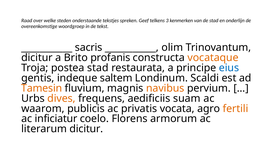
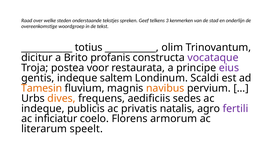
sacris: sacris -> totius
vocataque colour: orange -> purple
postea stad: stad -> voor
eius colour: blue -> purple
suam: suam -> sedes
waarom at (43, 109): waarom -> indeque
vocata: vocata -> natalis
fertili colour: orange -> purple
literarum dicitur: dicitur -> speelt
